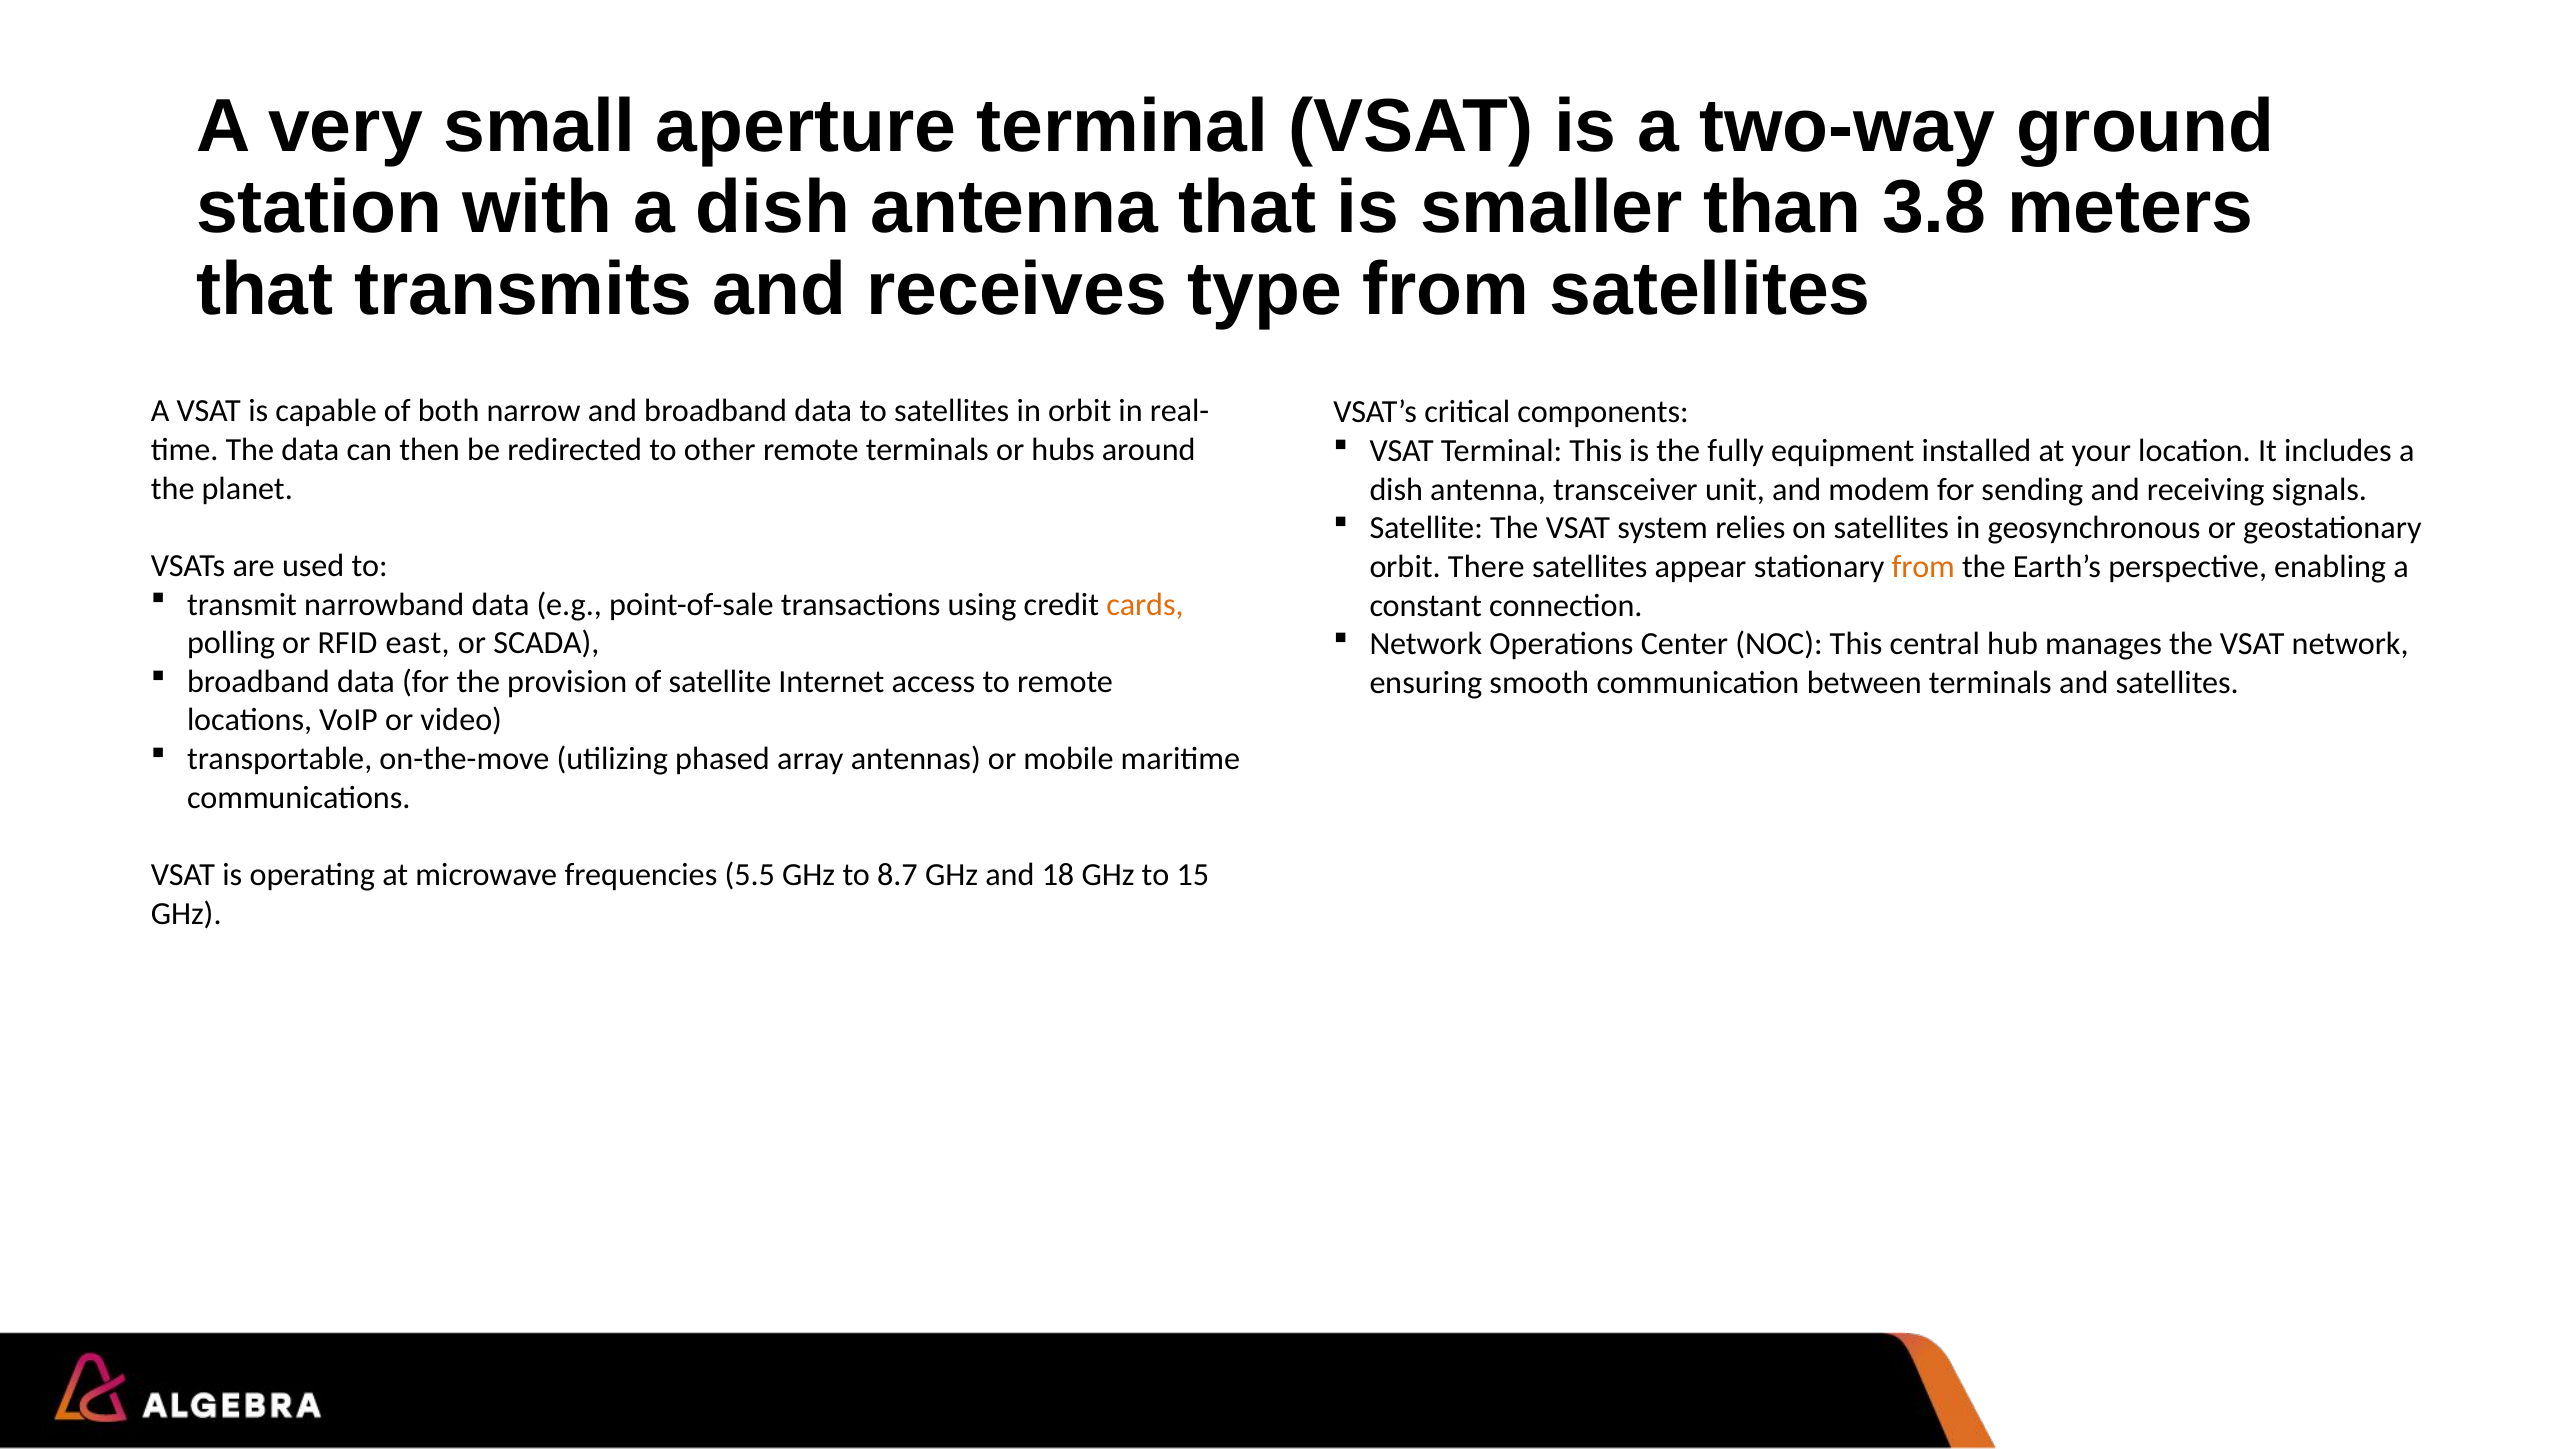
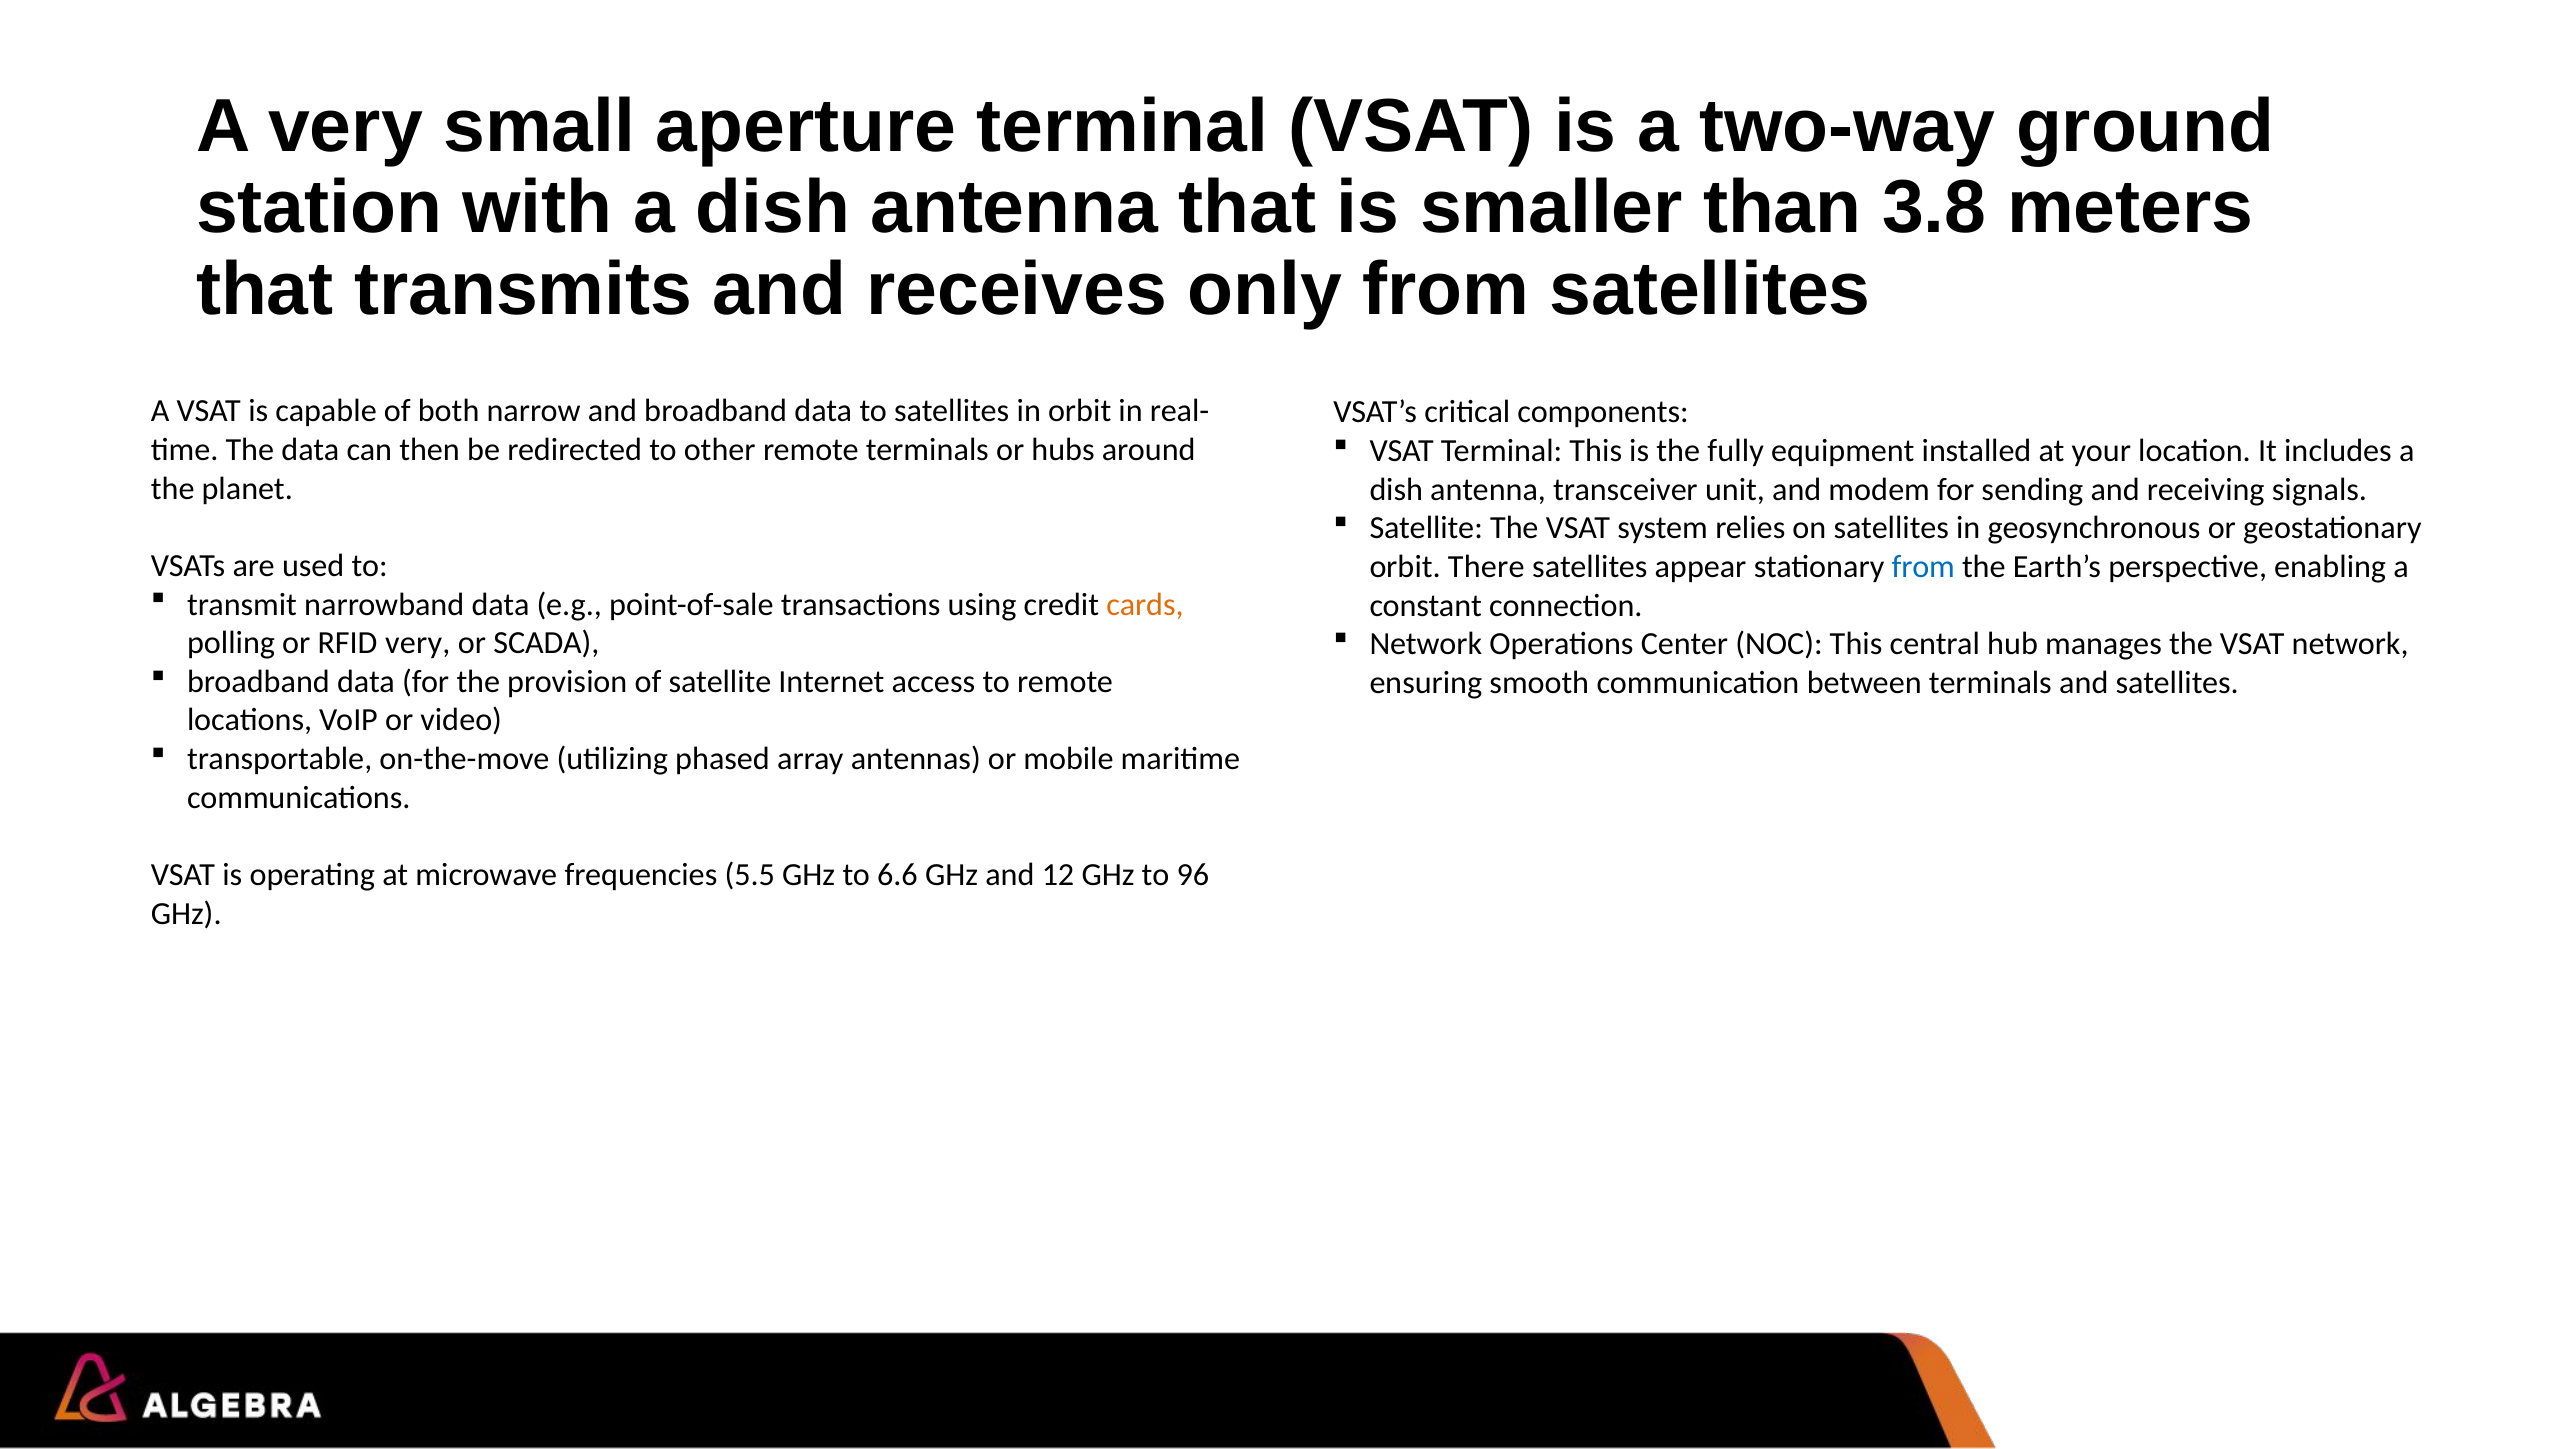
type: type -> only
from at (1923, 567) colour: orange -> blue
RFID east: east -> very
8.7: 8.7 -> 6.6
18: 18 -> 12
15: 15 -> 96
